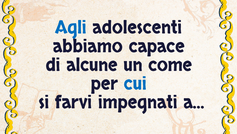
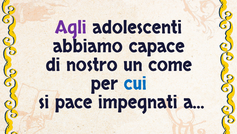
Agli colour: blue -> purple
alcune: alcune -> nostro
farvi: farvi -> pace
